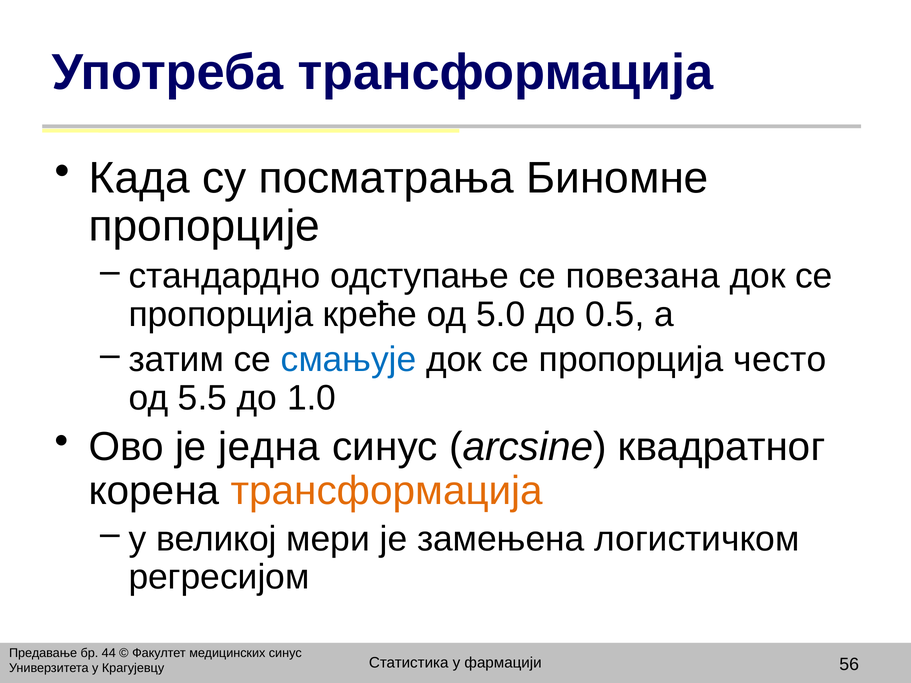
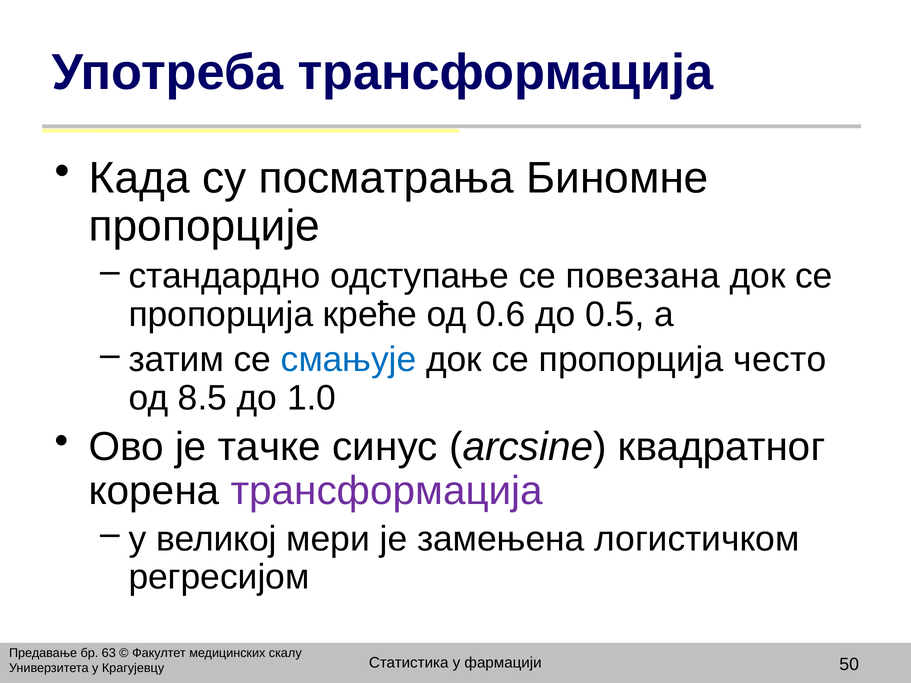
5.0: 5.0 -> 0.6
5.5: 5.5 -> 8.5
једна: једна -> тачке
трансформација at (387, 491) colour: orange -> purple
44: 44 -> 63
медицинских синус: синус -> скалу
56: 56 -> 50
